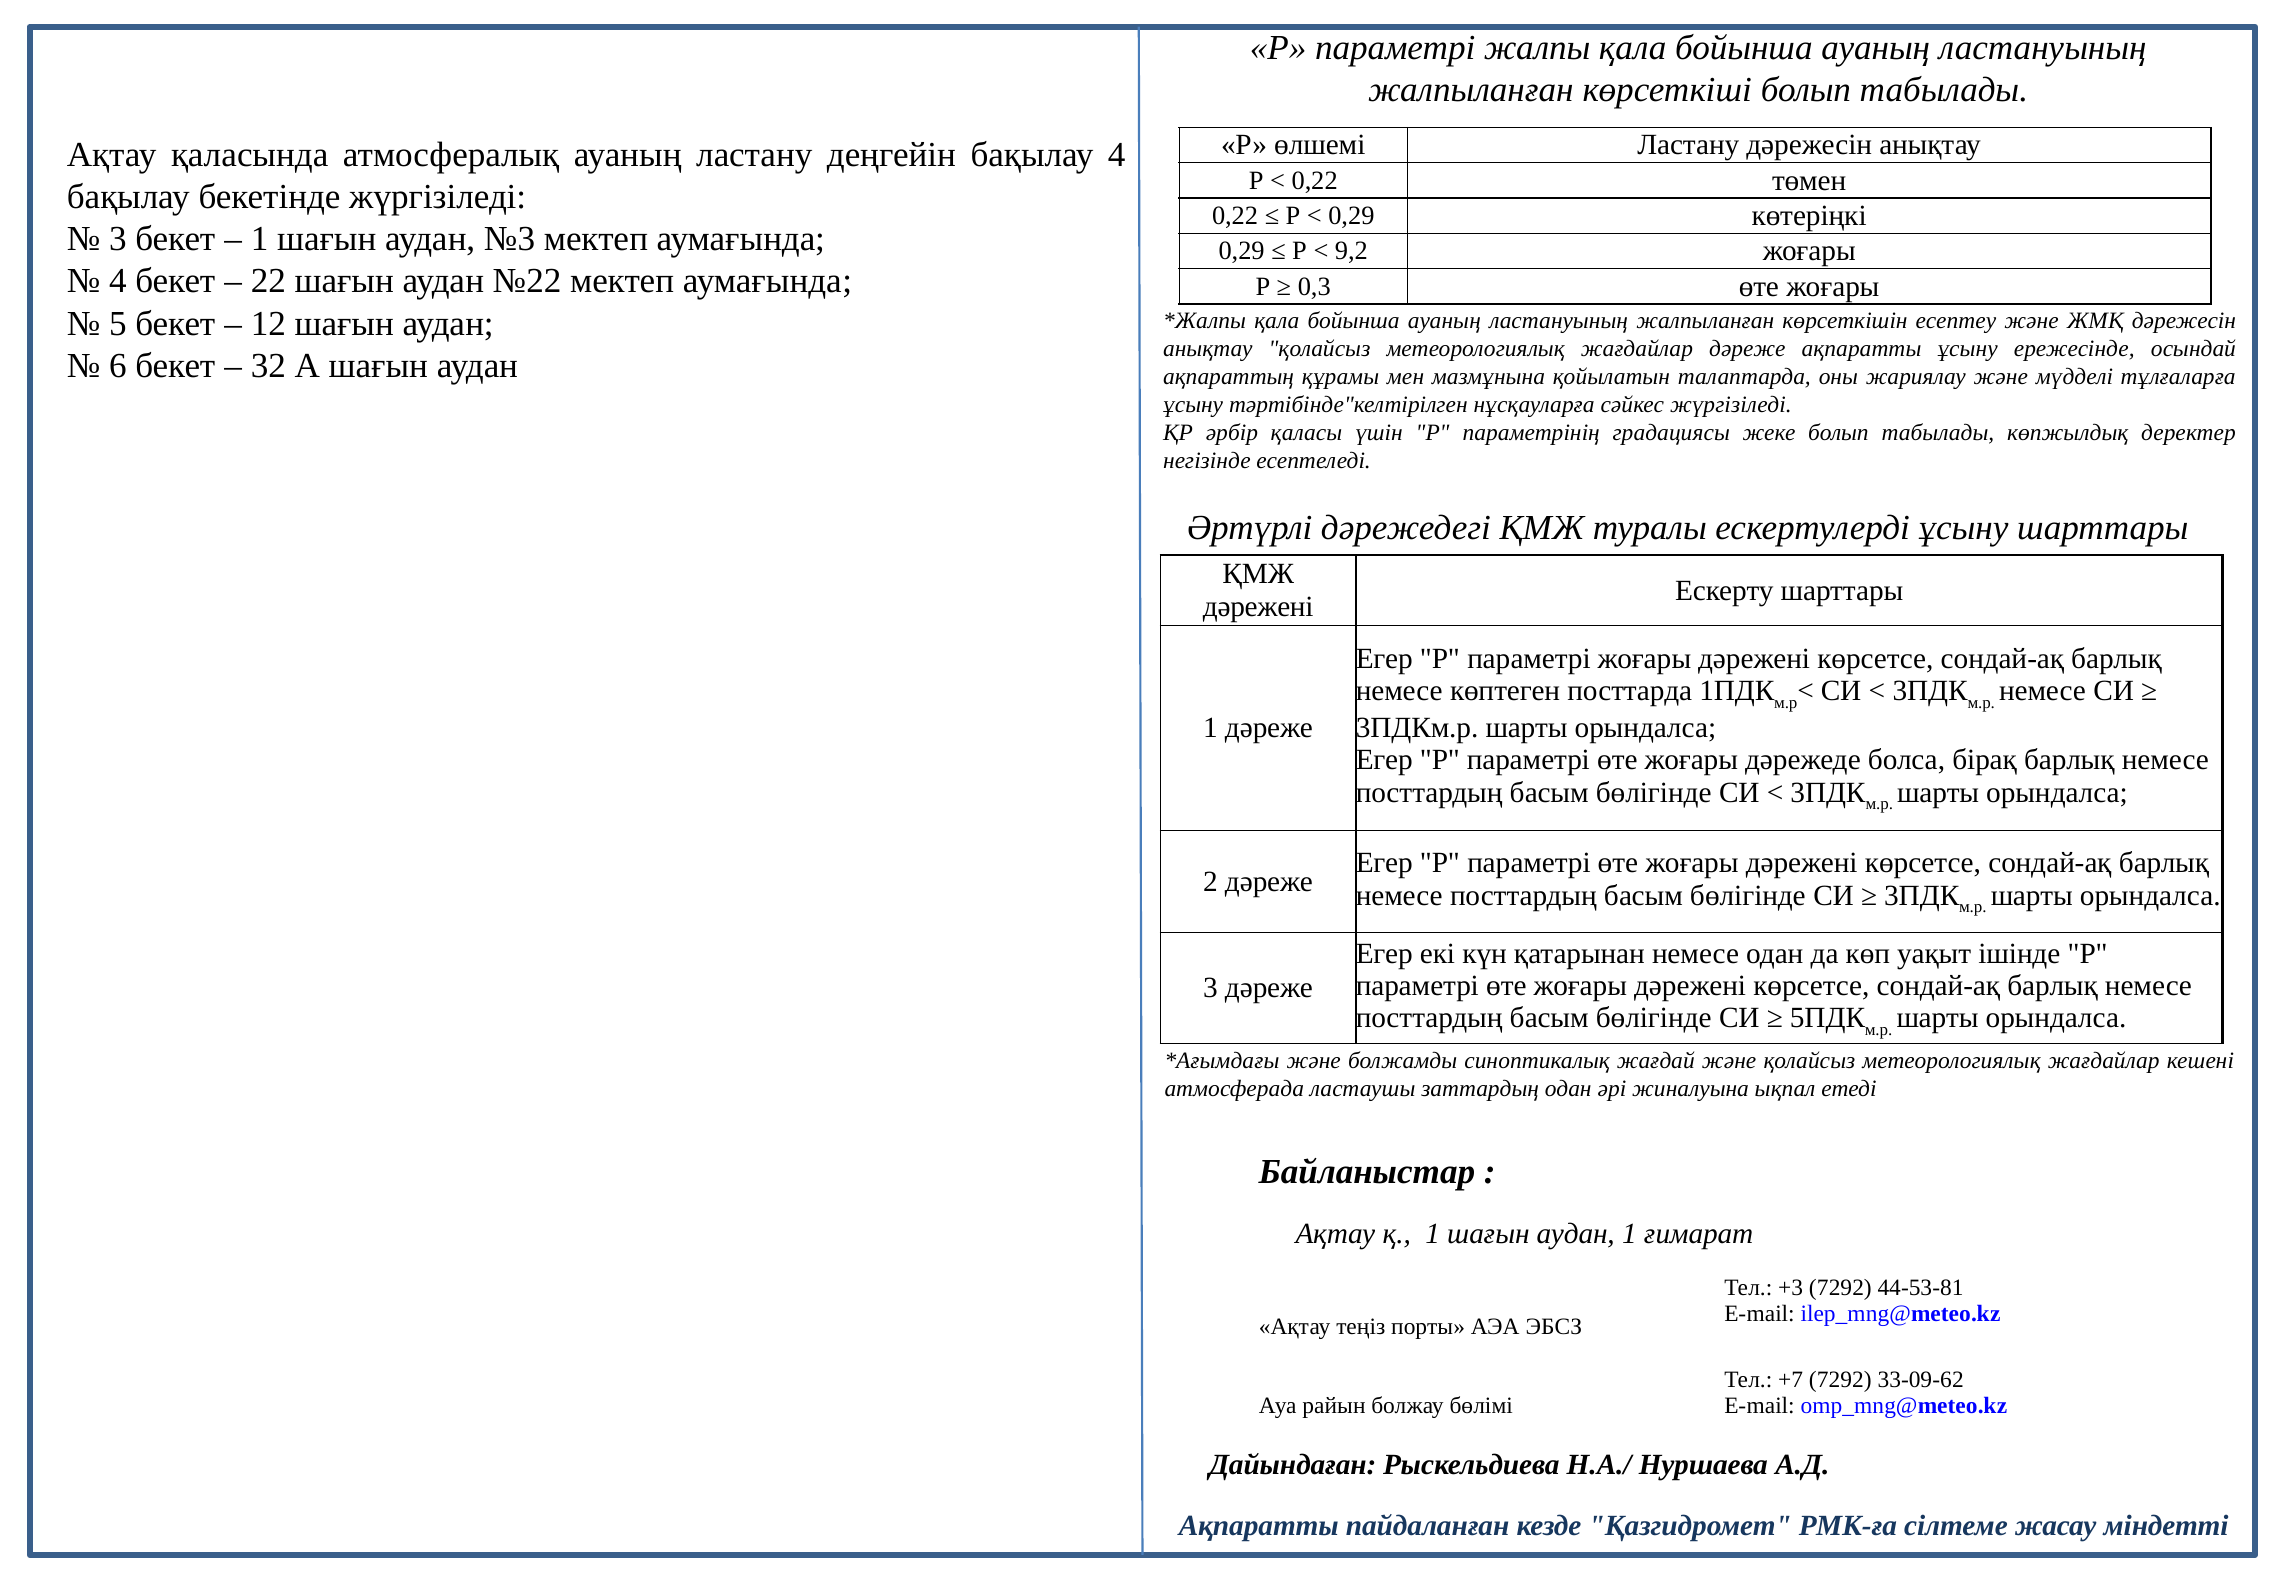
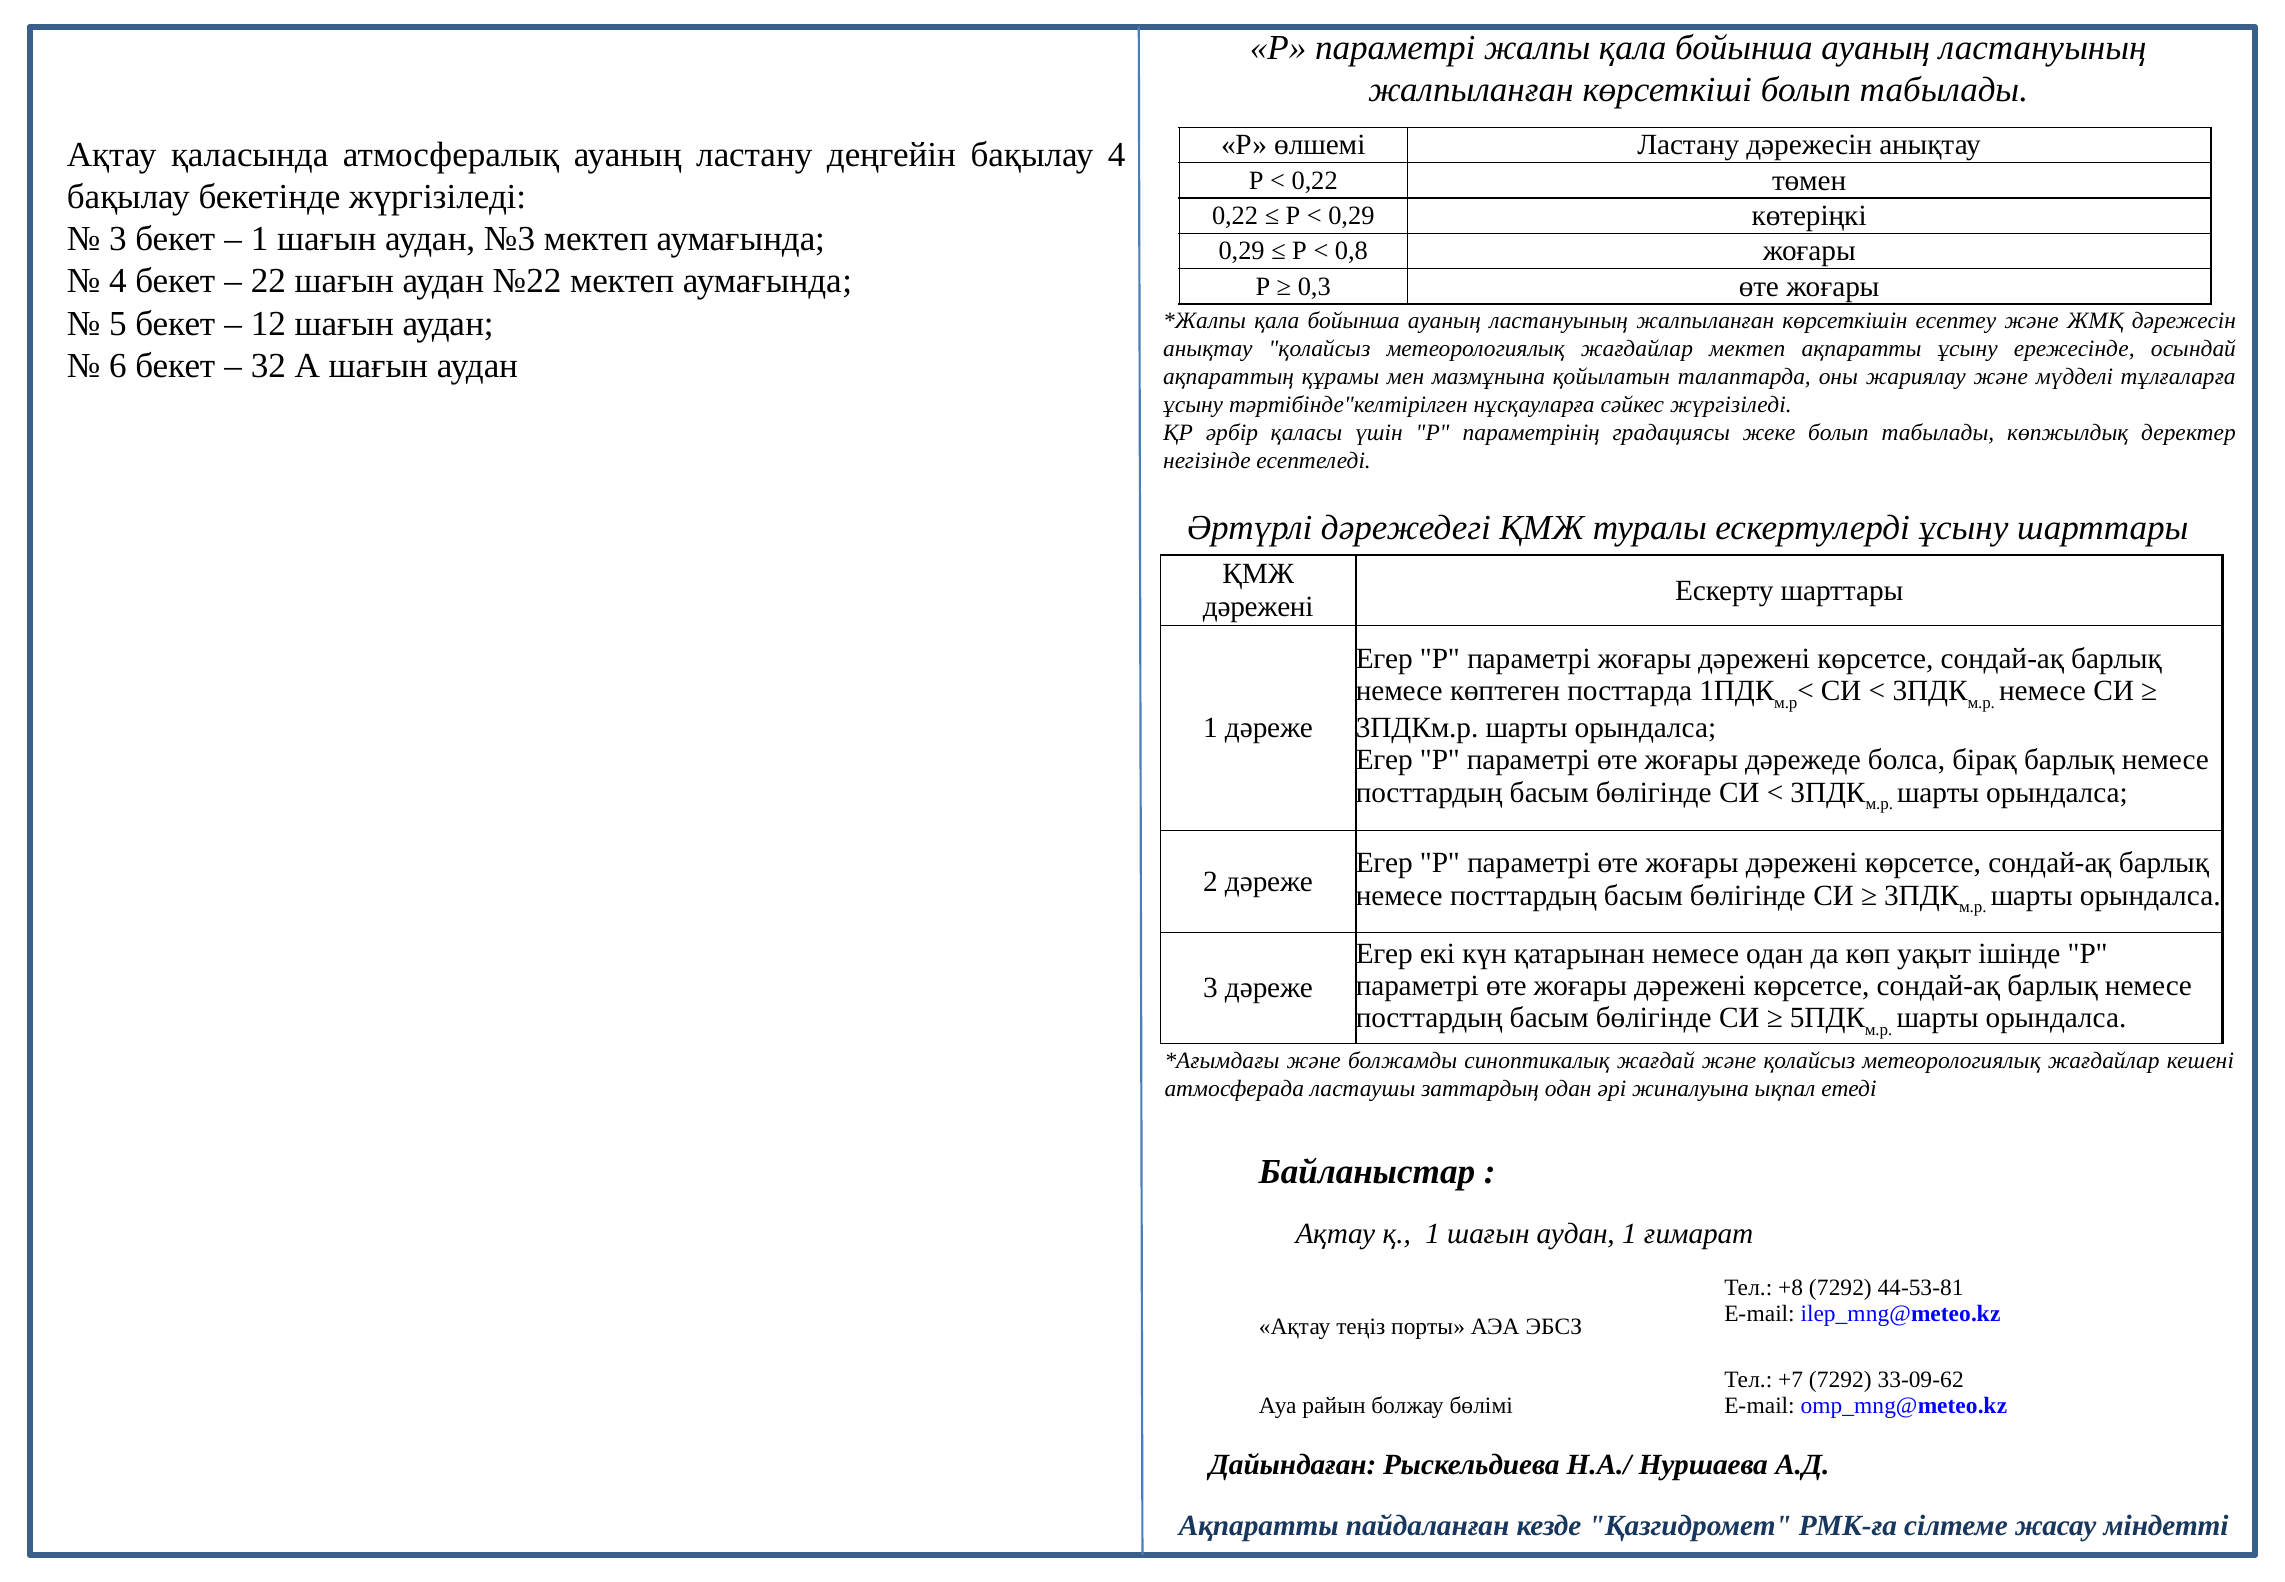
9,2: 9,2 -> 0,8
жағдайлар дәреже: дәреже -> мектеп
+3: +3 -> +8
